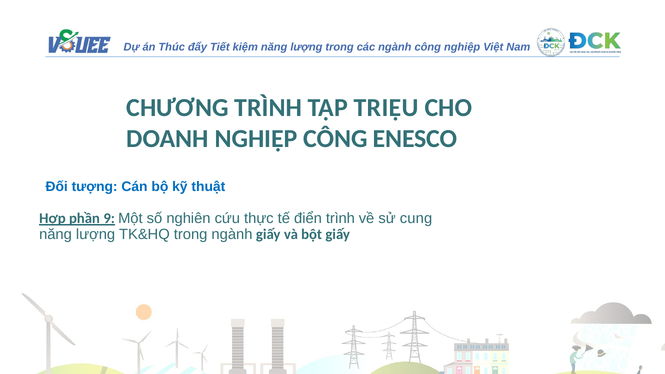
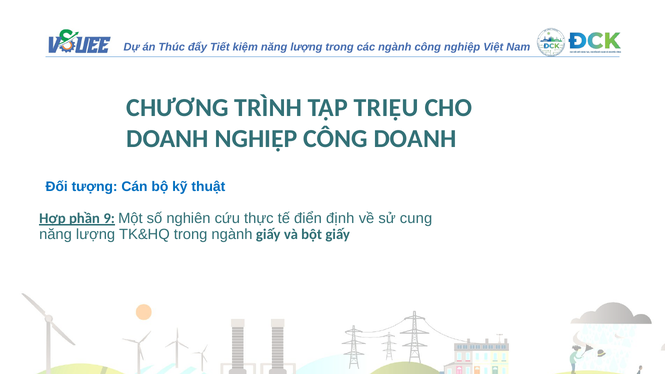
CÔNG ENESCO: ENESCO -> DOANH
điển trình: trình -> định
